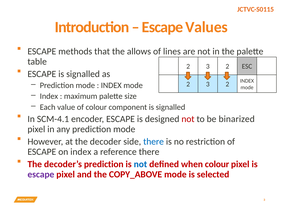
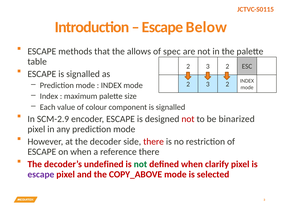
Values: Values -> Below
lines: lines -> spec
SCM-4.1: SCM-4.1 -> SCM-2.9
there at (154, 141) colour: blue -> red
on index: index -> when
decoder’s prediction: prediction -> undefined
not at (140, 164) colour: blue -> green
when colour: colour -> clarify
